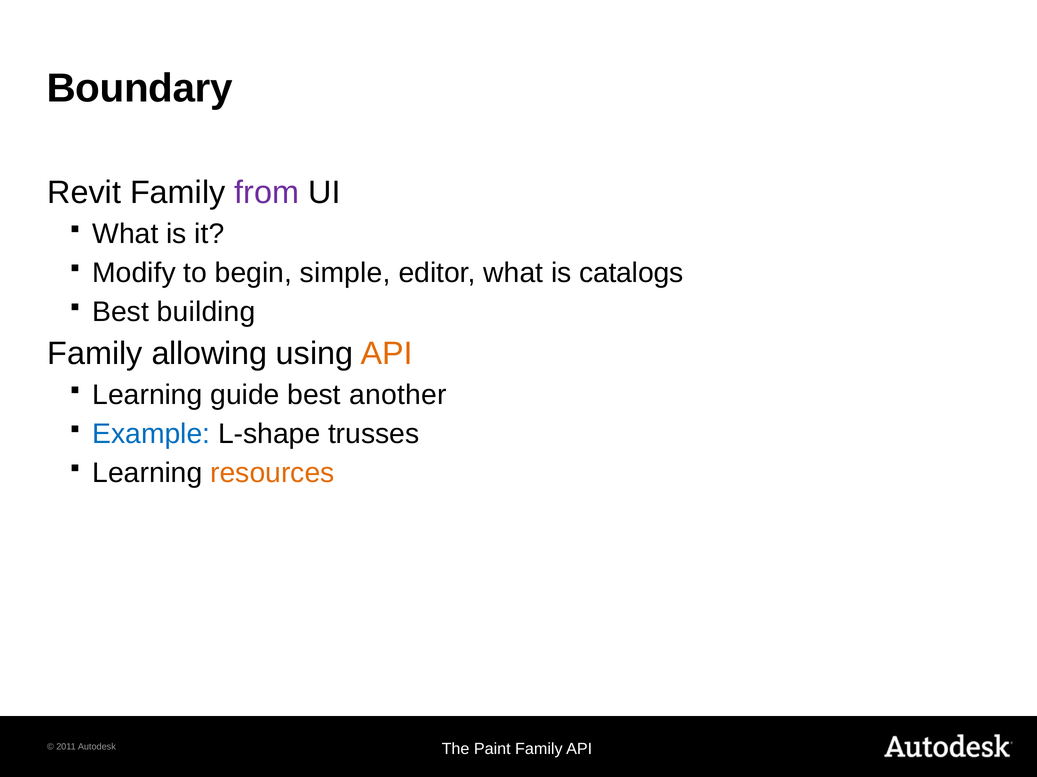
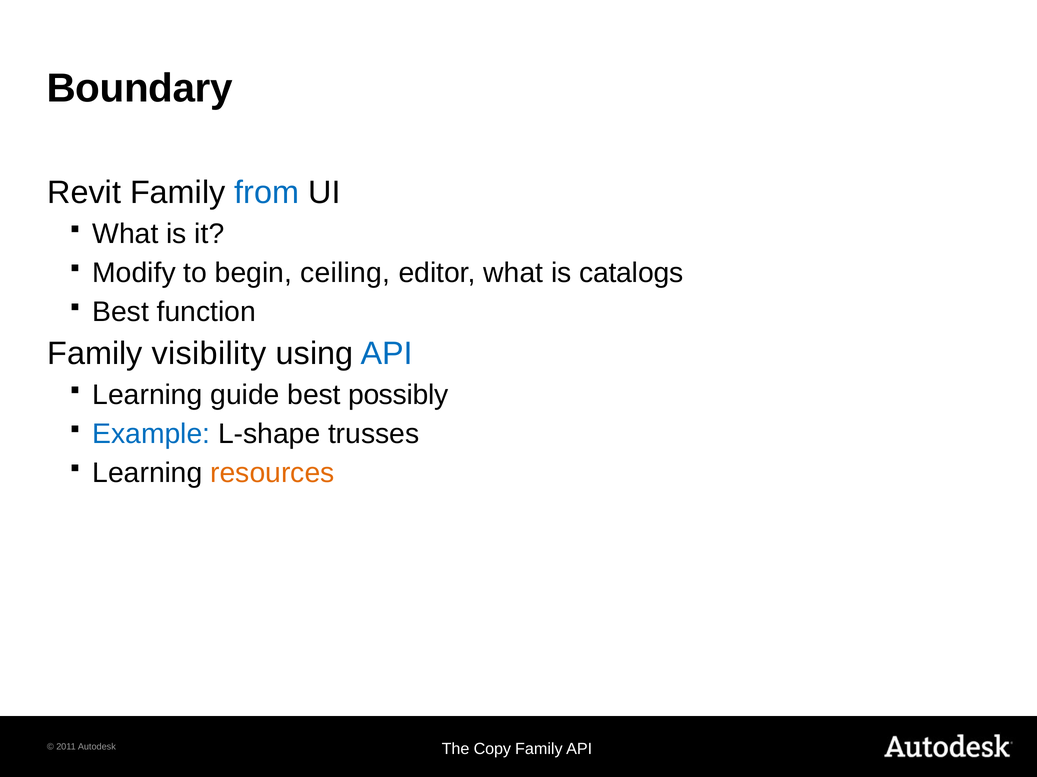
from colour: purple -> blue
simple: simple -> ceiling
building: building -> function
allowing: allowing -> visibility
API at (387, 354) colour: orange -> blue
another: another -> possibly
Paint: Paint -> Copy
